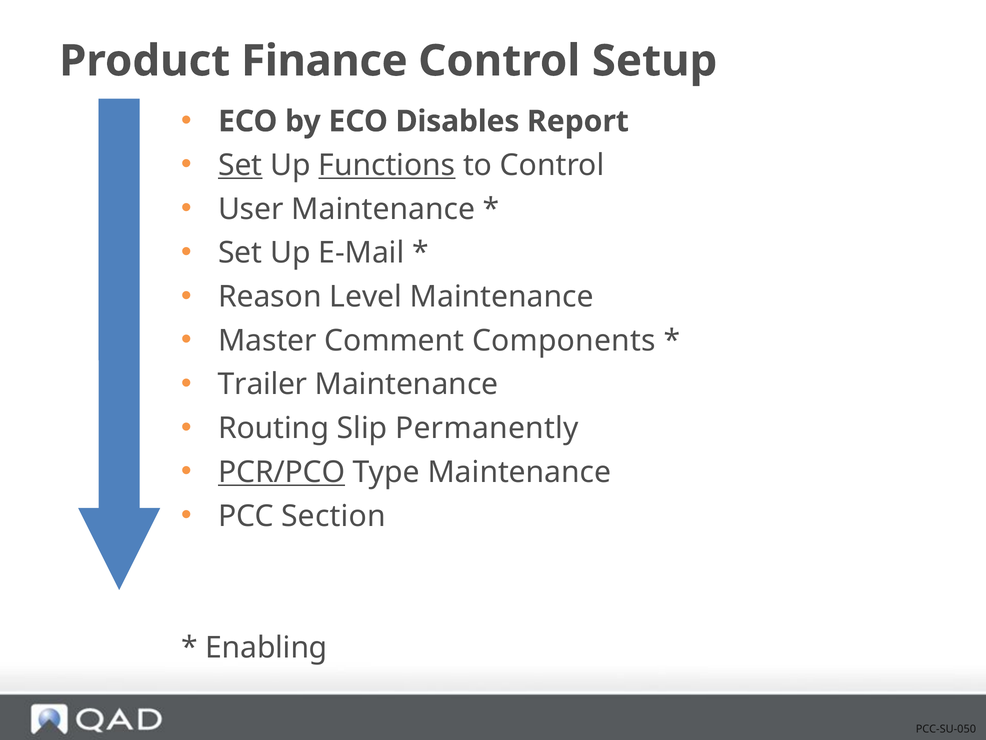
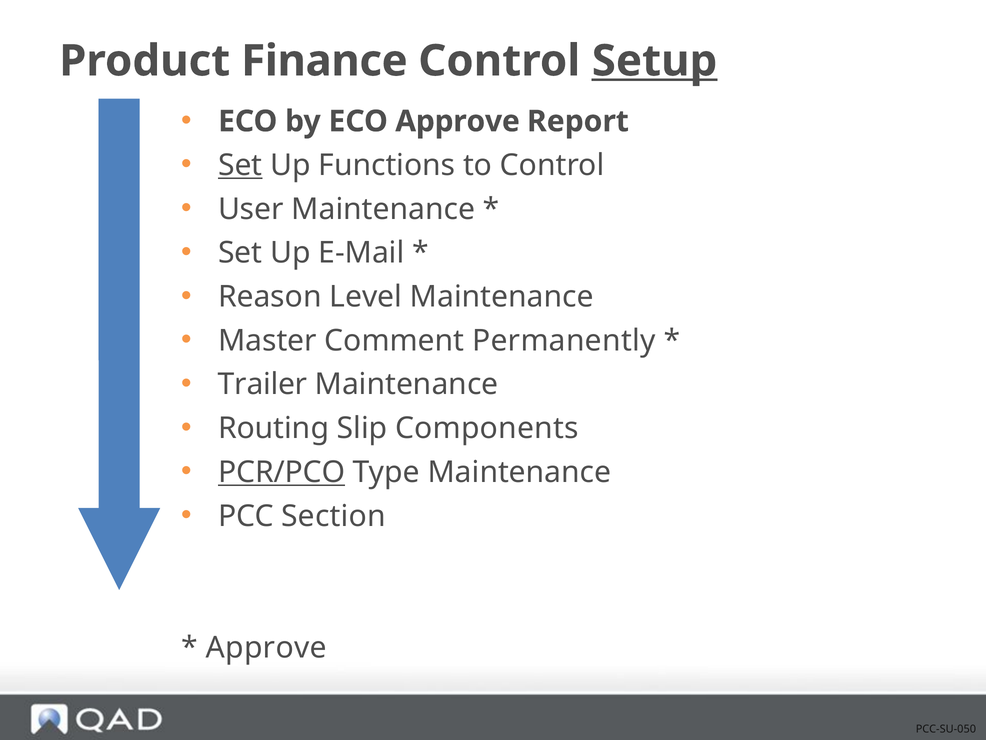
Setup underline: none -> present
ECO Disables: Disables -> Approve
Functions underline: present -> none
Components: Components -> Permanently
Permanently: Permanently -> Components
Enabling at (266, 647): Enabling -> Approve
